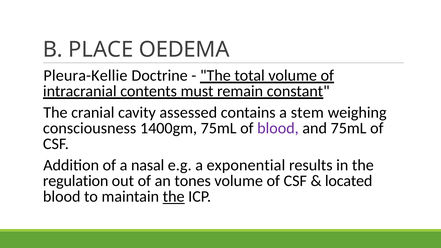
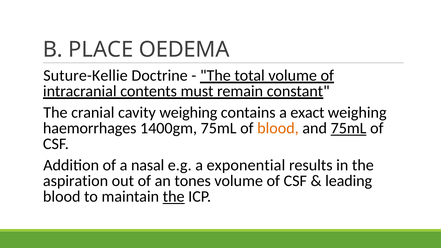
Pleura-Kellie: Pleura-Kellie -> Suture-Kellie
cavity assessed: assessed -> weighing
stem: stem -> exact
consciousness: consciousness -> haemorrhages
blood at (278, 128) colour: purple -> orange
75mL at (349, 128) underline: none -> present
regulation: regulation -> aspiration
located: located -> leading
